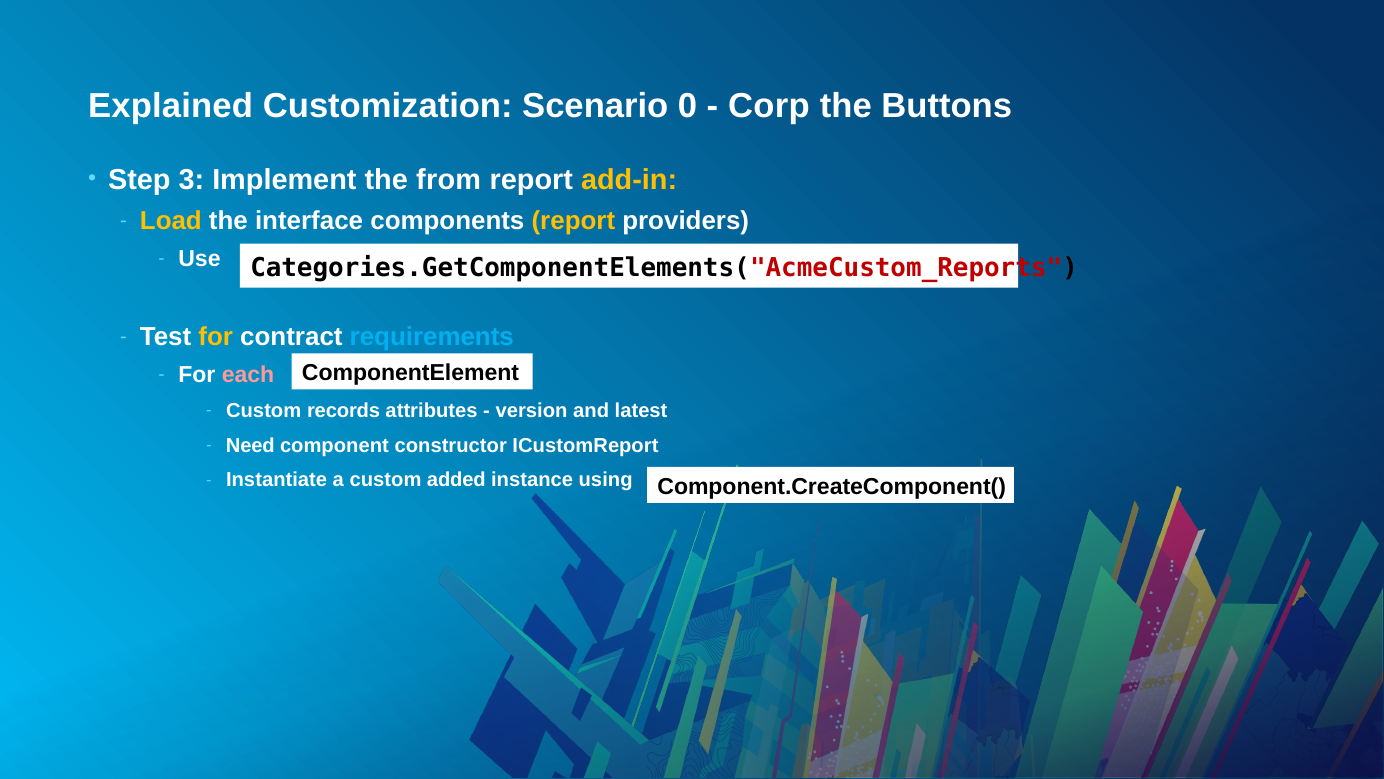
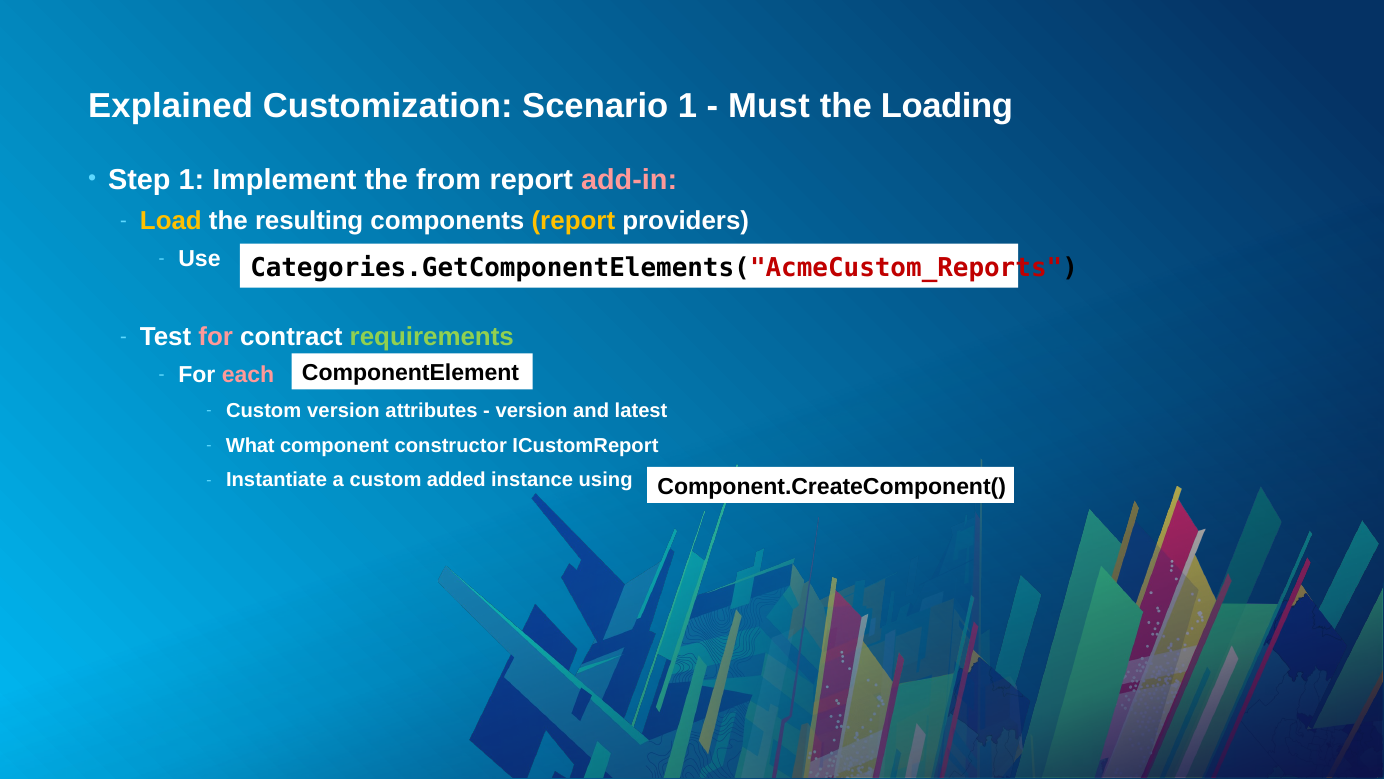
Scenario 0: 0 -> 1
Corp: Corp -> Must
Buttons: Buttons -> Loading
Step 3: 3 -> 1
add-in colour: yellow -> pink
interface: interface -> resulting
for at (216, 337) colour: yellow -> pink
requirements colour: light blue -> light green
Custom records: records -> version
Need: Need -> What
